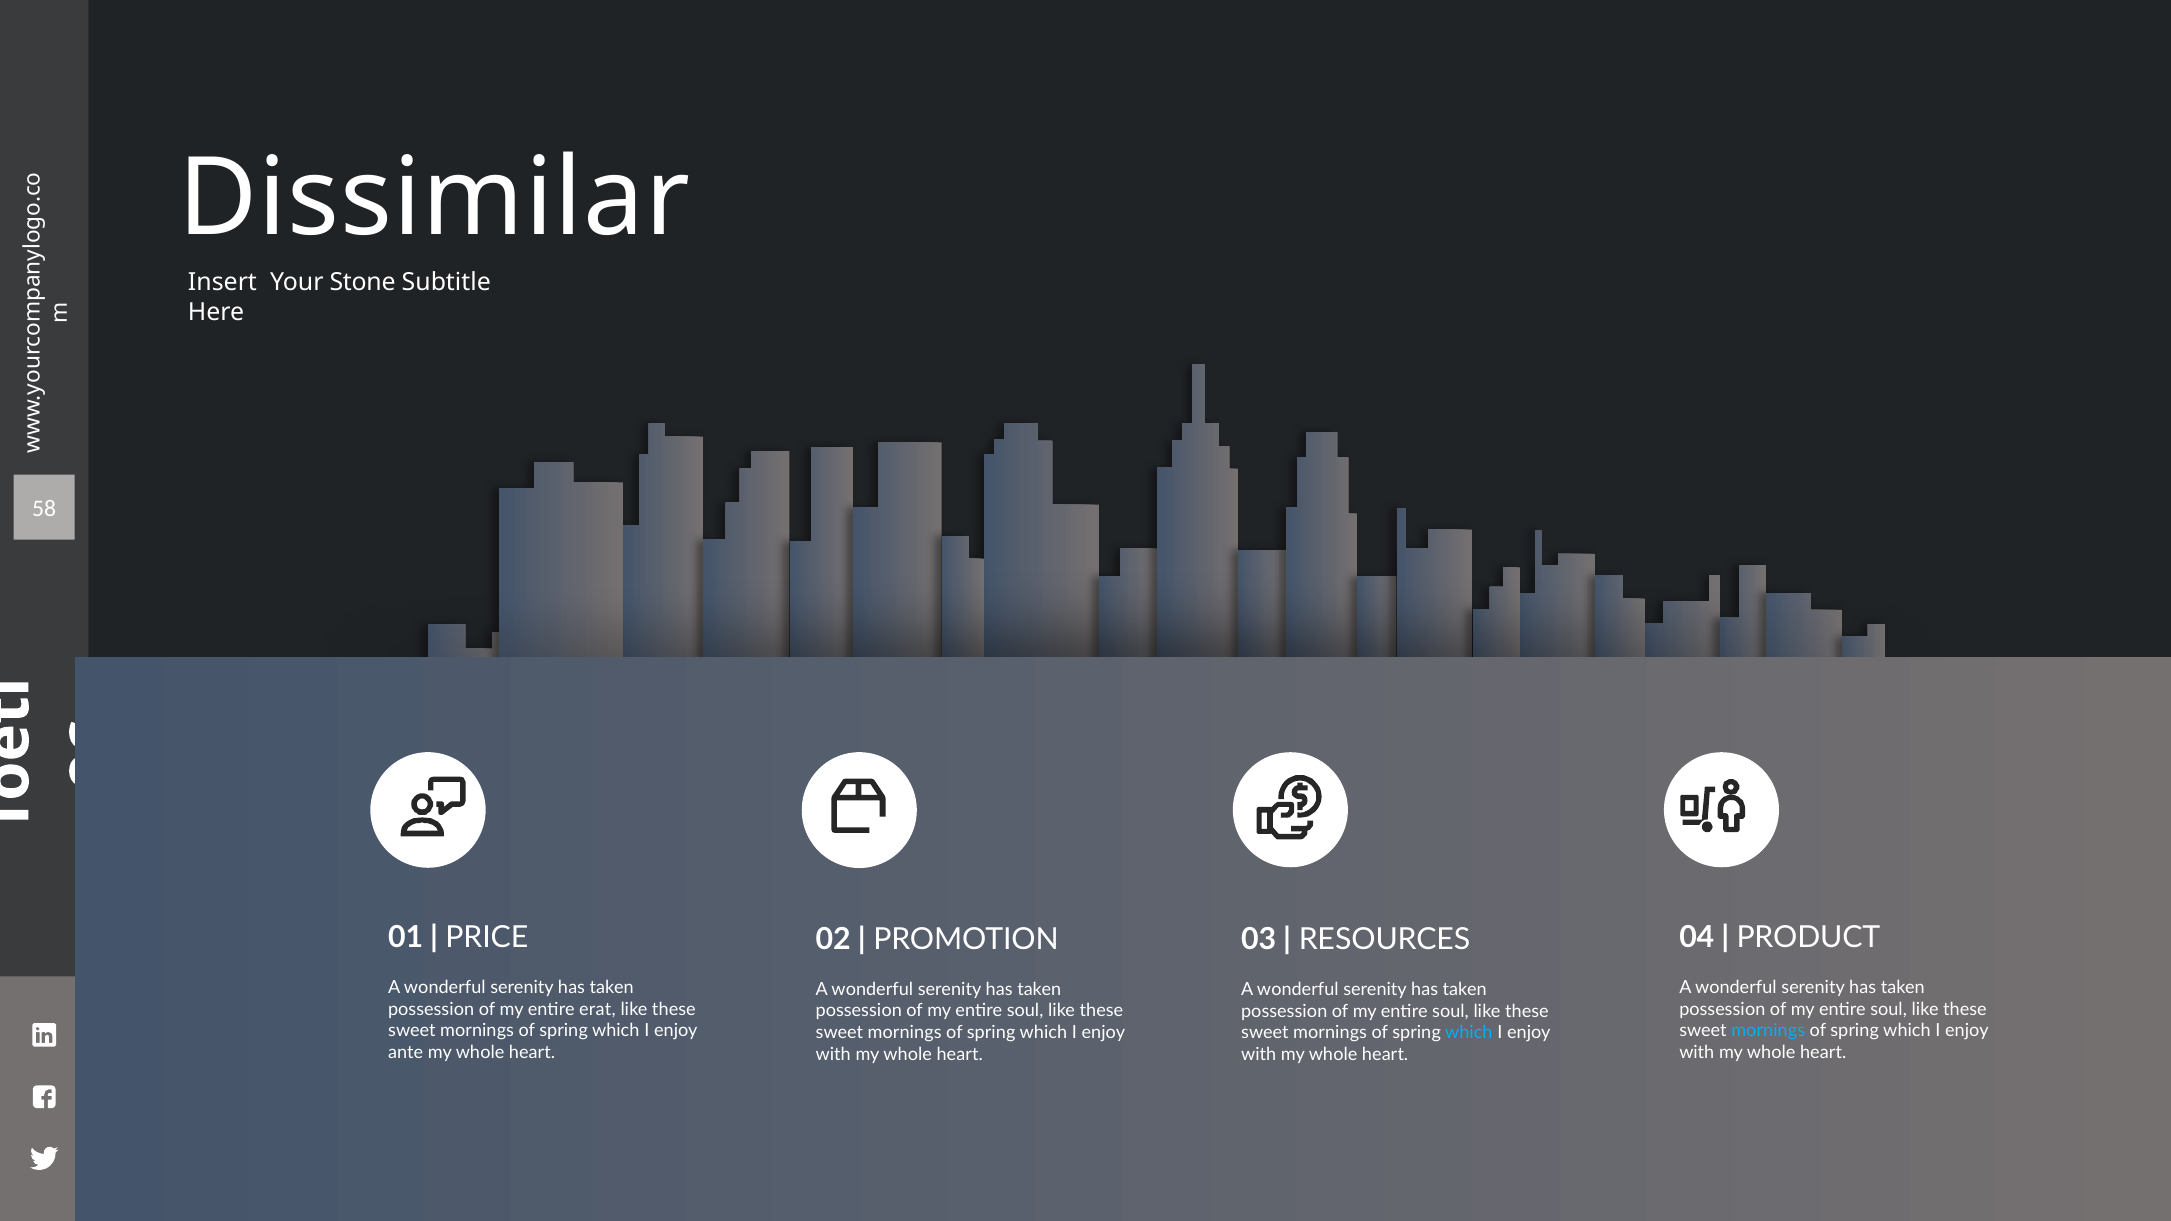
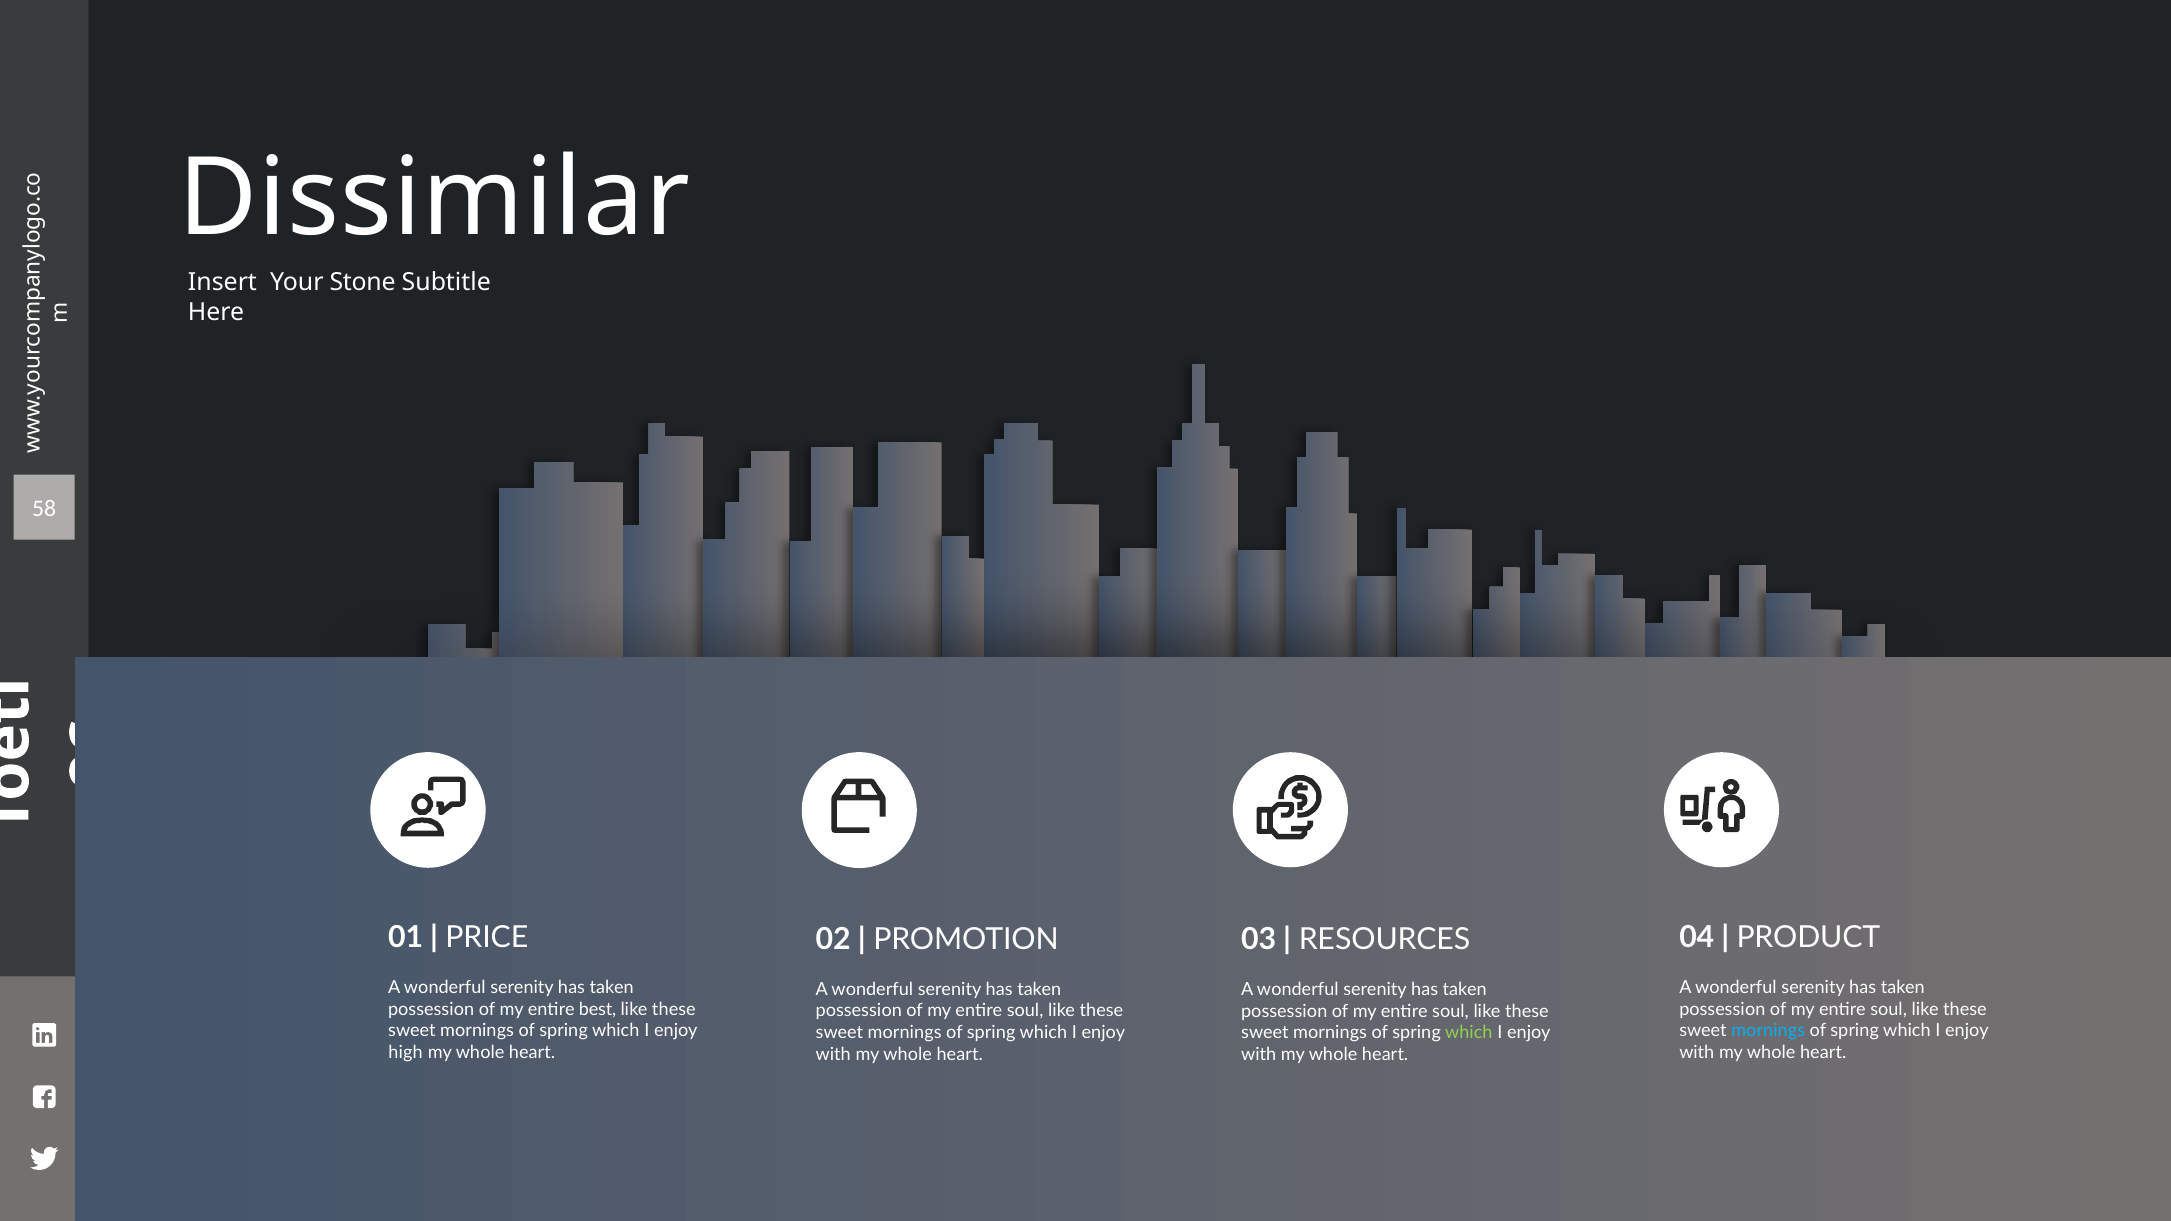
erat: erat -> best
which at (1469, 1033) colour: light blue -> light green
ante: ante -> high
